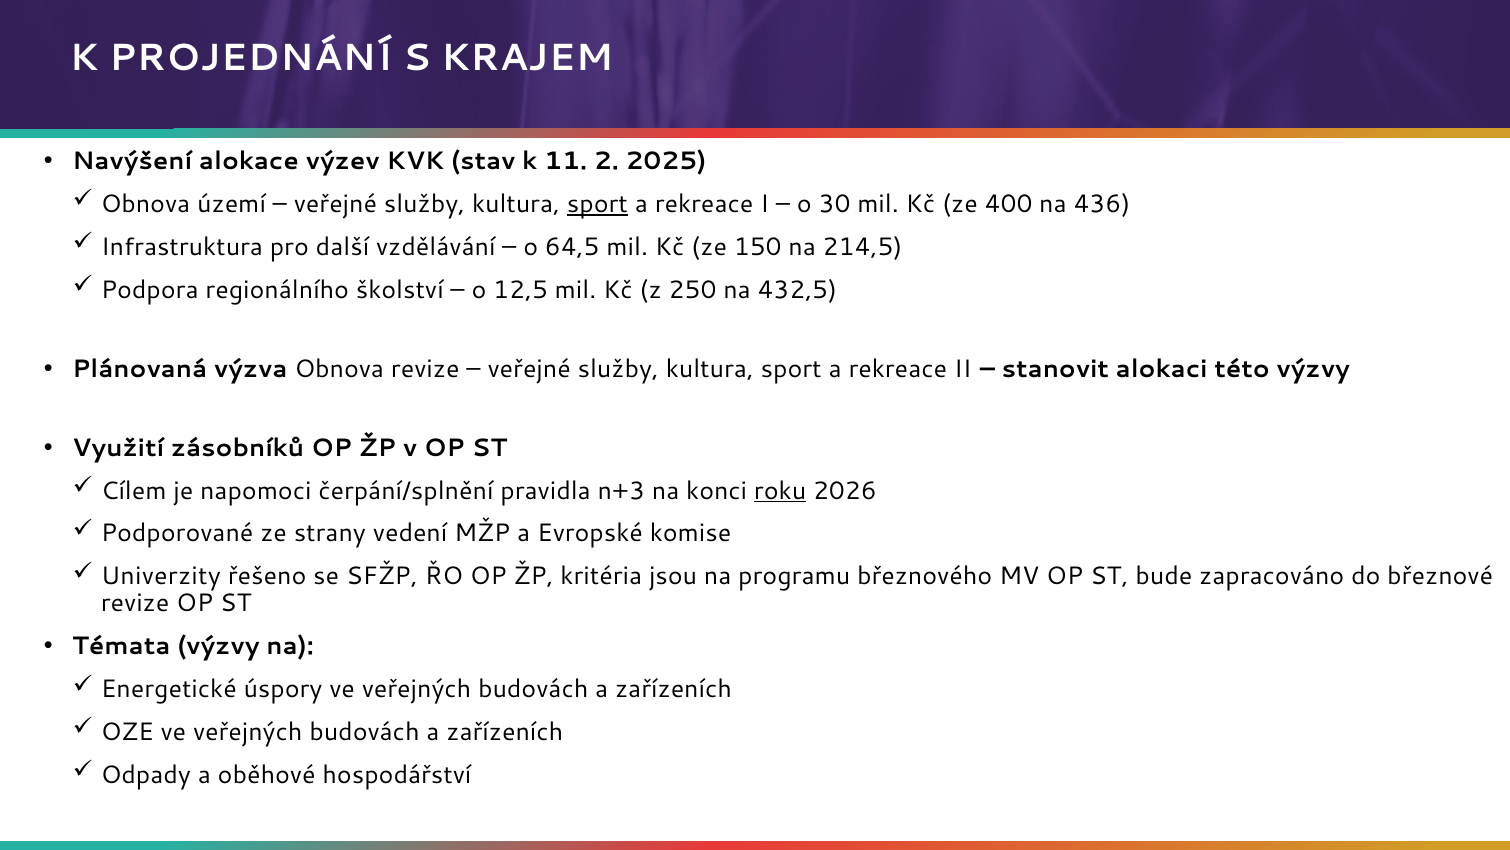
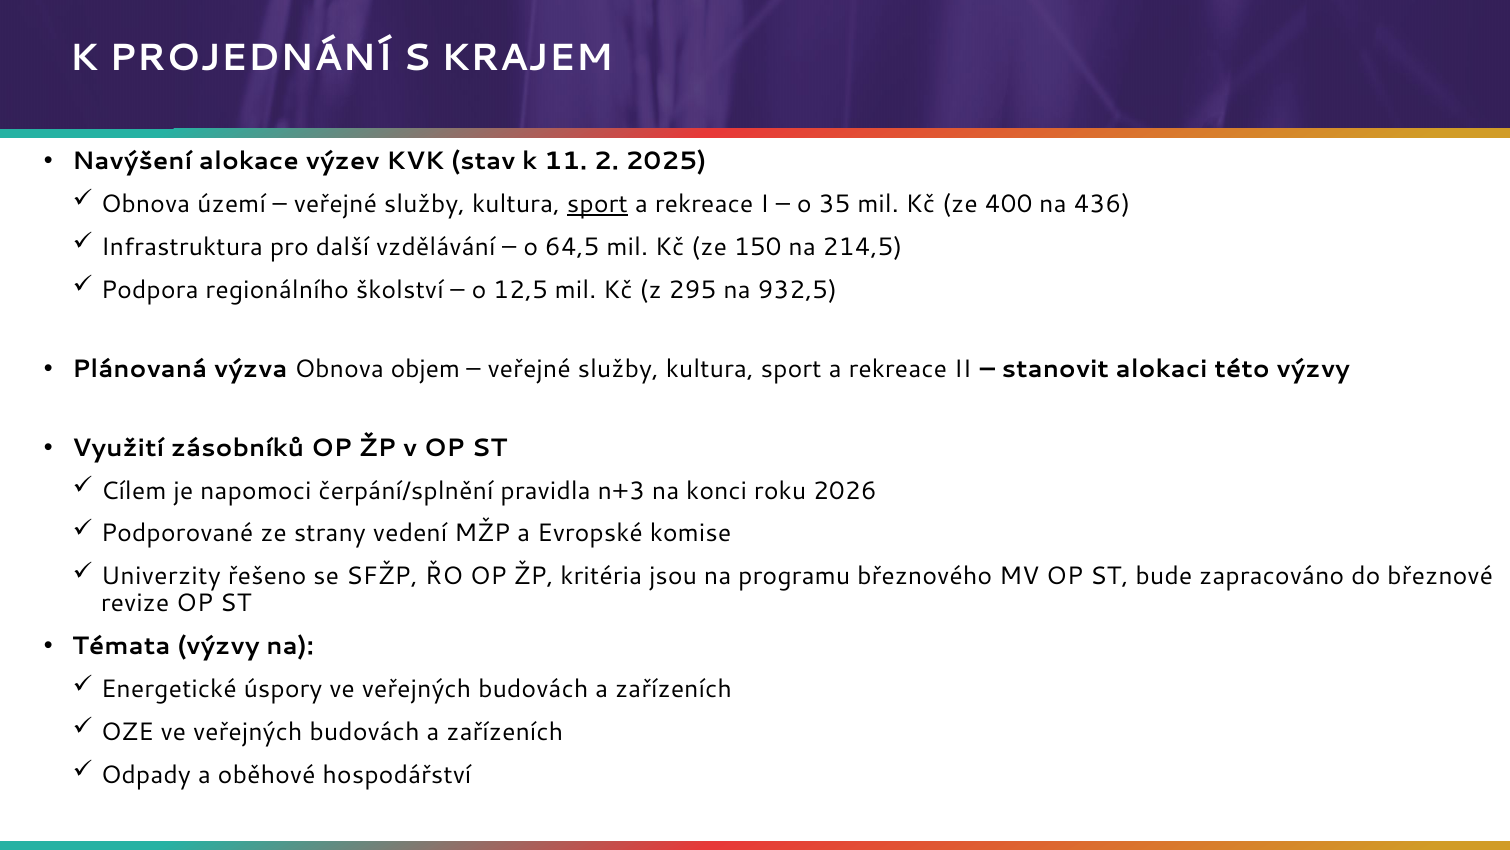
30: 30 -> 35
250: 250 -> 295
432,5: 432,5 -> 932,5
Obnova revize: revize -> objem
roku underline: present -> none
